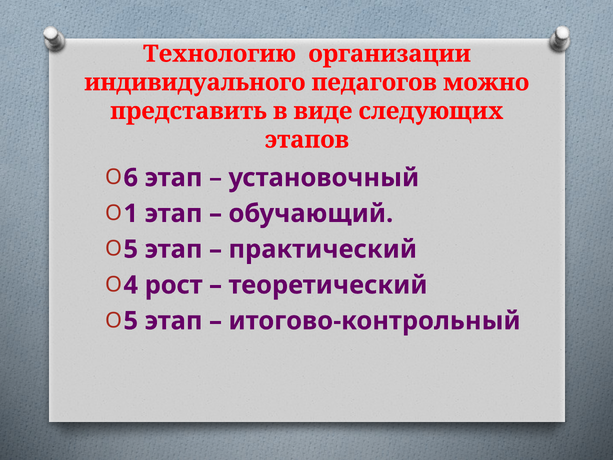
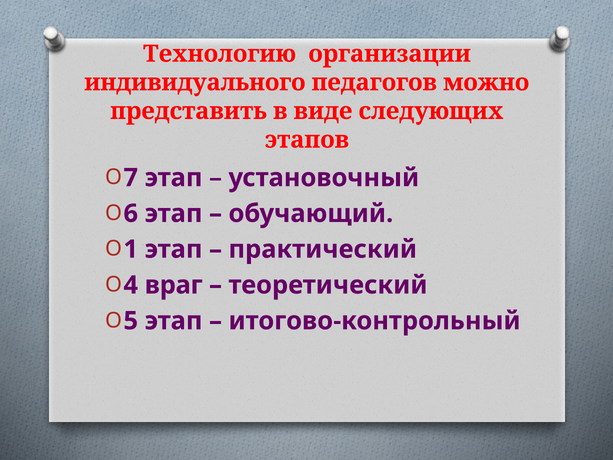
6: 6 -> 7
1: 1 -> 6
5 at (131, 249): 5 -> 1
рост: рост -> враг
